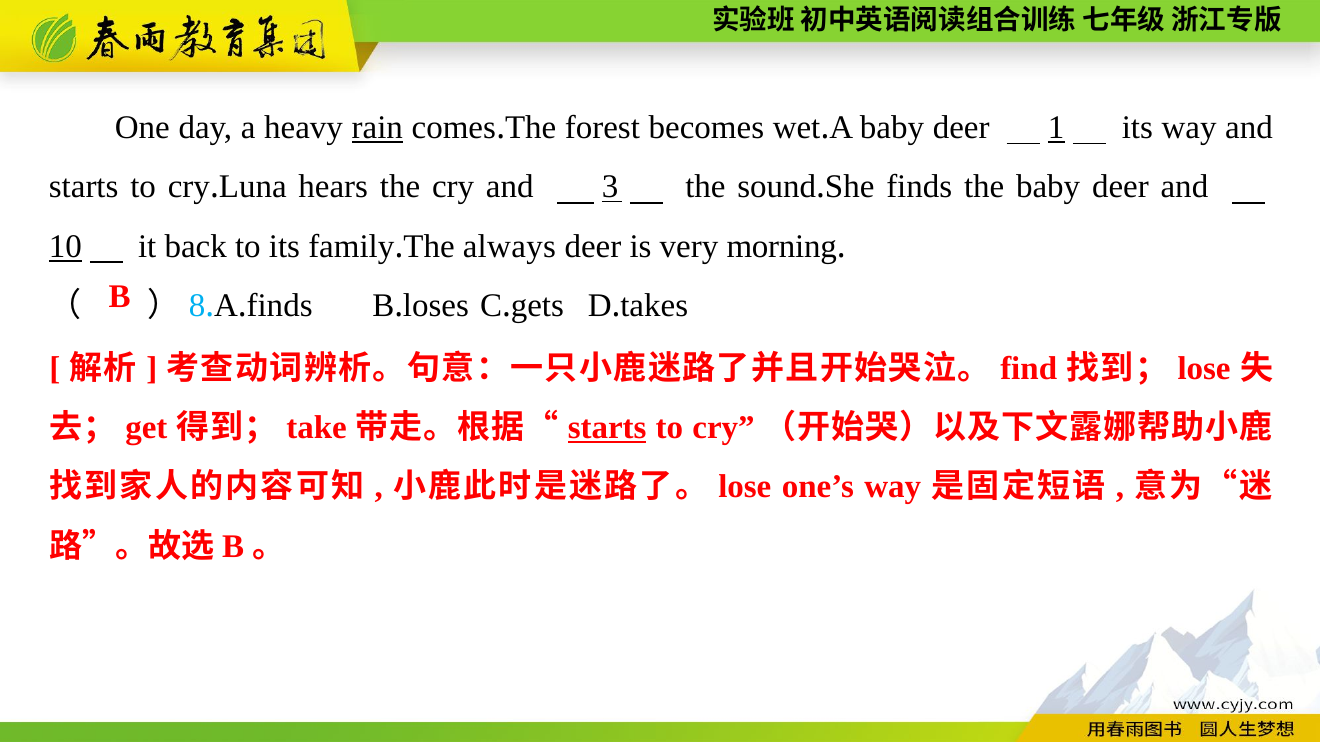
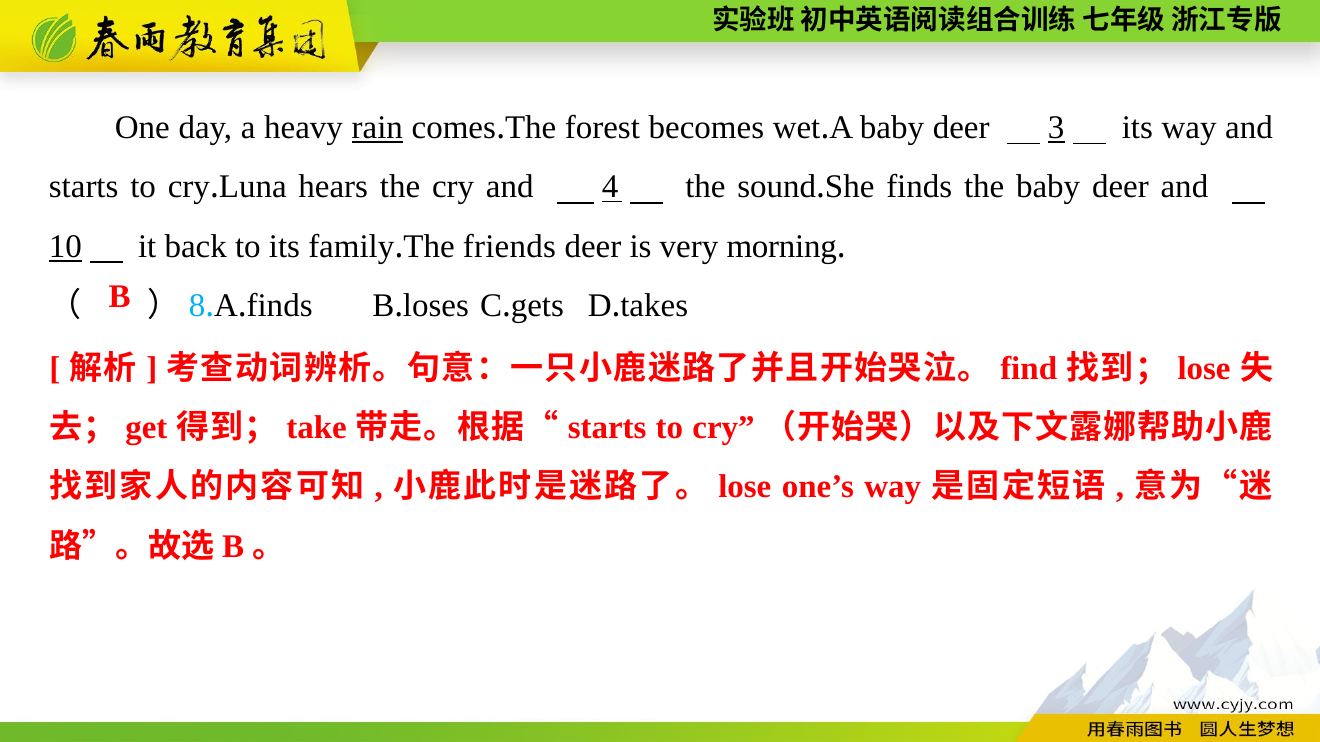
1: 1 -> 3
3: 3 -> 4
always: always -> friends
starts at (607, 428) underline: present -> none
